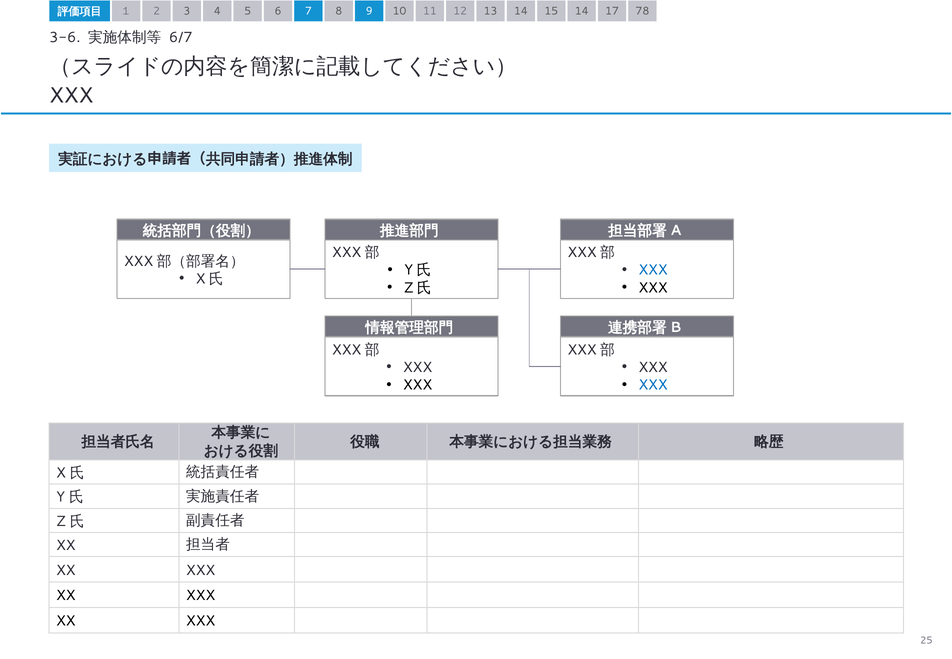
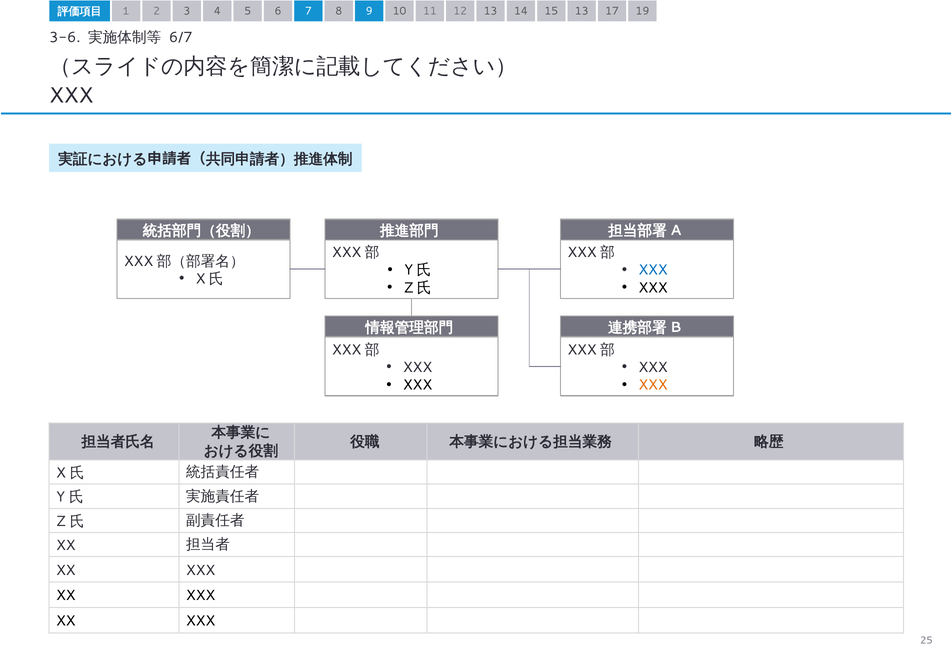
15 14: 14 -> 13
78: 78 -> 19
XXX at (653, 385) colour: blue -> orange
